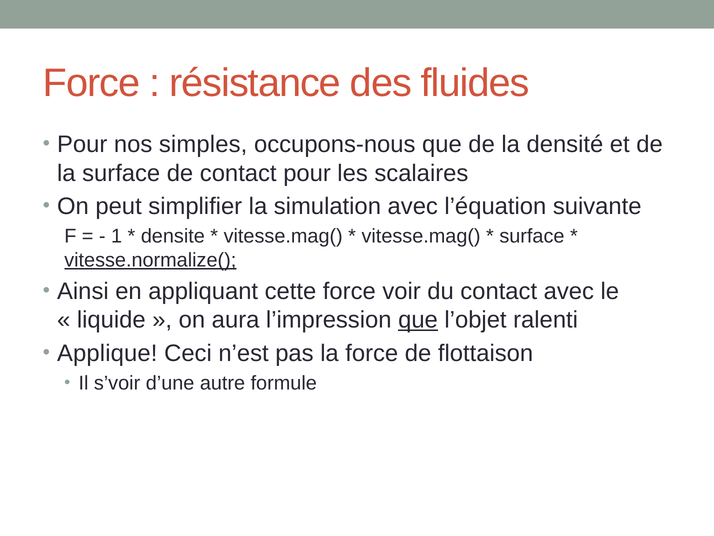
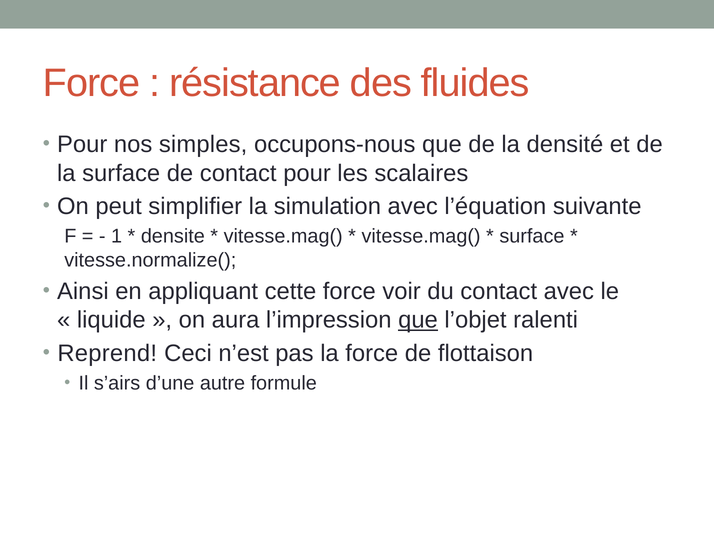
vitesse.normalize( underline: present -> none
Applique: Applique -> Reprend
s’voir: s’voir -> s’airs
